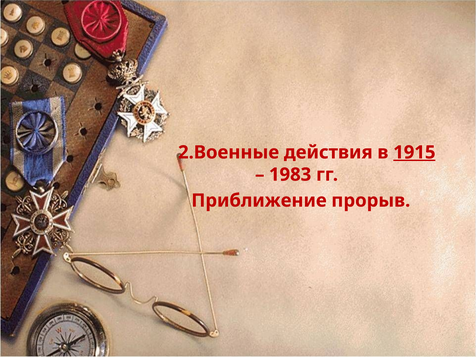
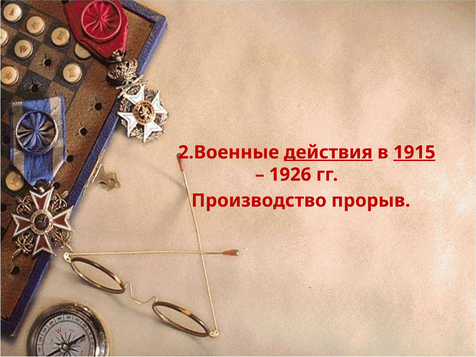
действия underline: none -> present
1983: 1983 -> 1926
Приближение: Приближение -> Производство
